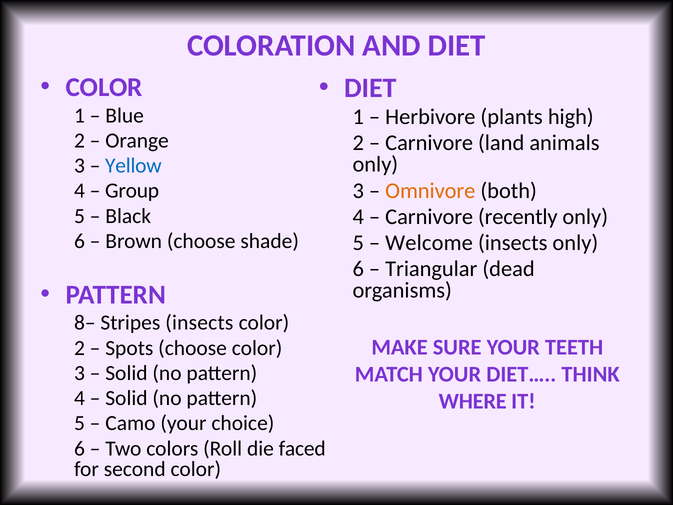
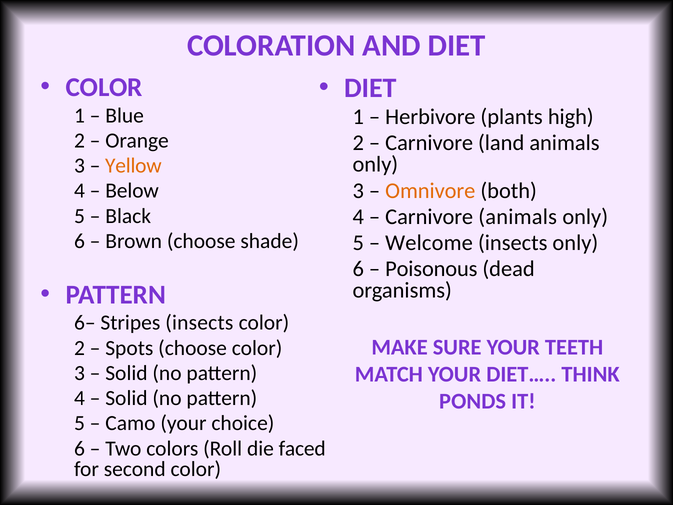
Yellow colour: blue -> orange
Group: Group -> Below
Carnivore recently: recently -> animals
Triangular: Triangular -> Poisonous
8–: 8– -> 6–
WHERE: WHERE -> PONDS
